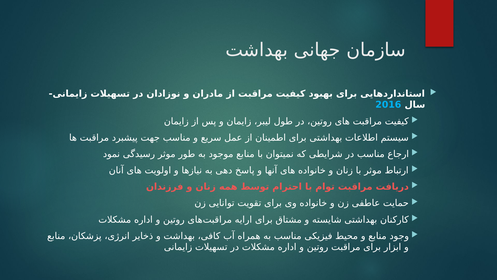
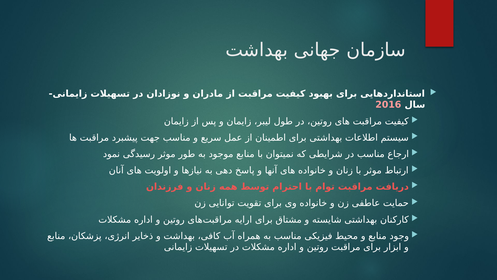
2016 colour: light blue -> pink
